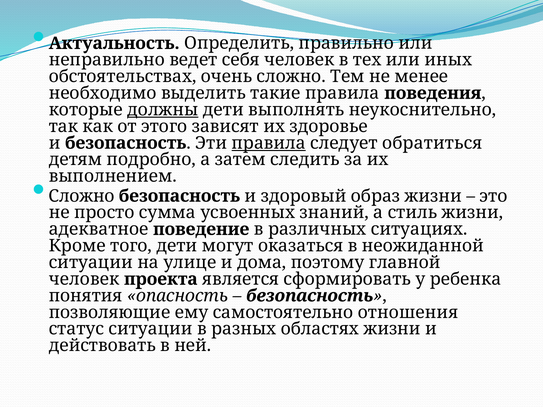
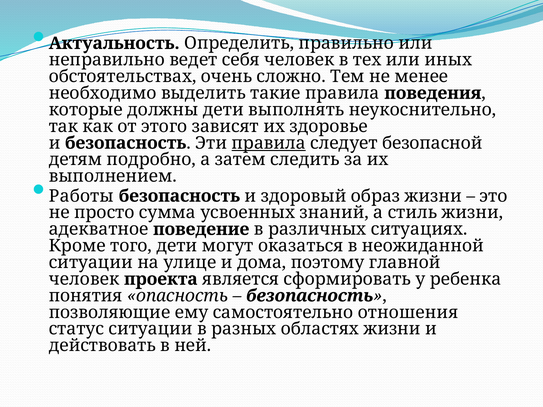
должны underline: present -> none
обратиться: обратиться -> безопасной
Сложно at (82, 196): Сложно -> Работы
